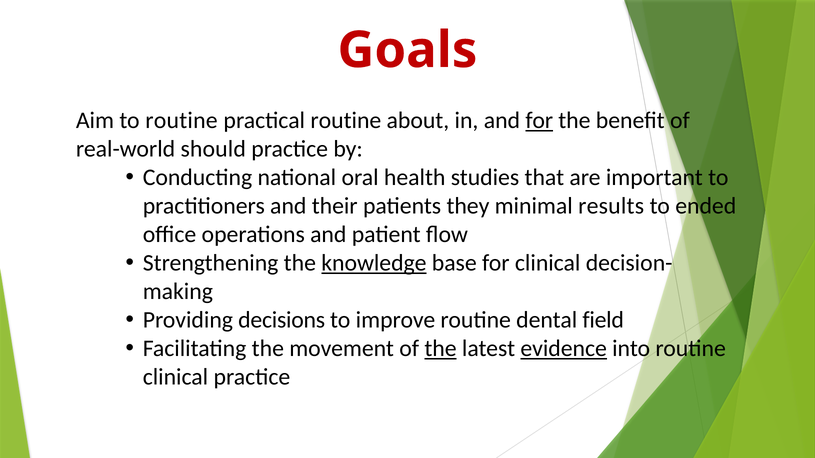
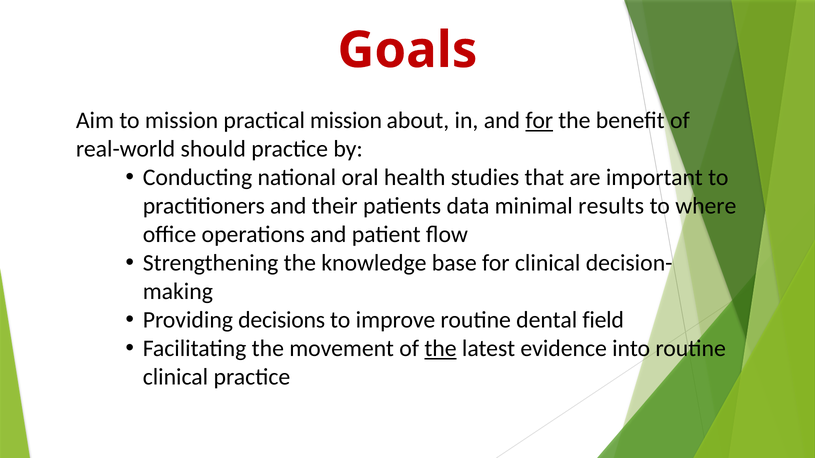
to routine: routine -> mission
practical routine: routine -> mission
they: they -> data
ended: ended -> where
knowledge underline: present -> none
evidence underline: present -> none
